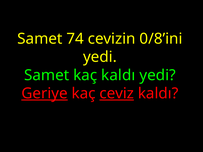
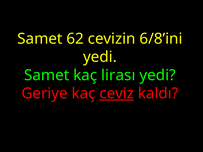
74: 74 -> 62
0/8’ini: 0/8’ini -> 6/8’ini
kaç kaldı: kaldı -> lirası
Geriye underline: present -> none
